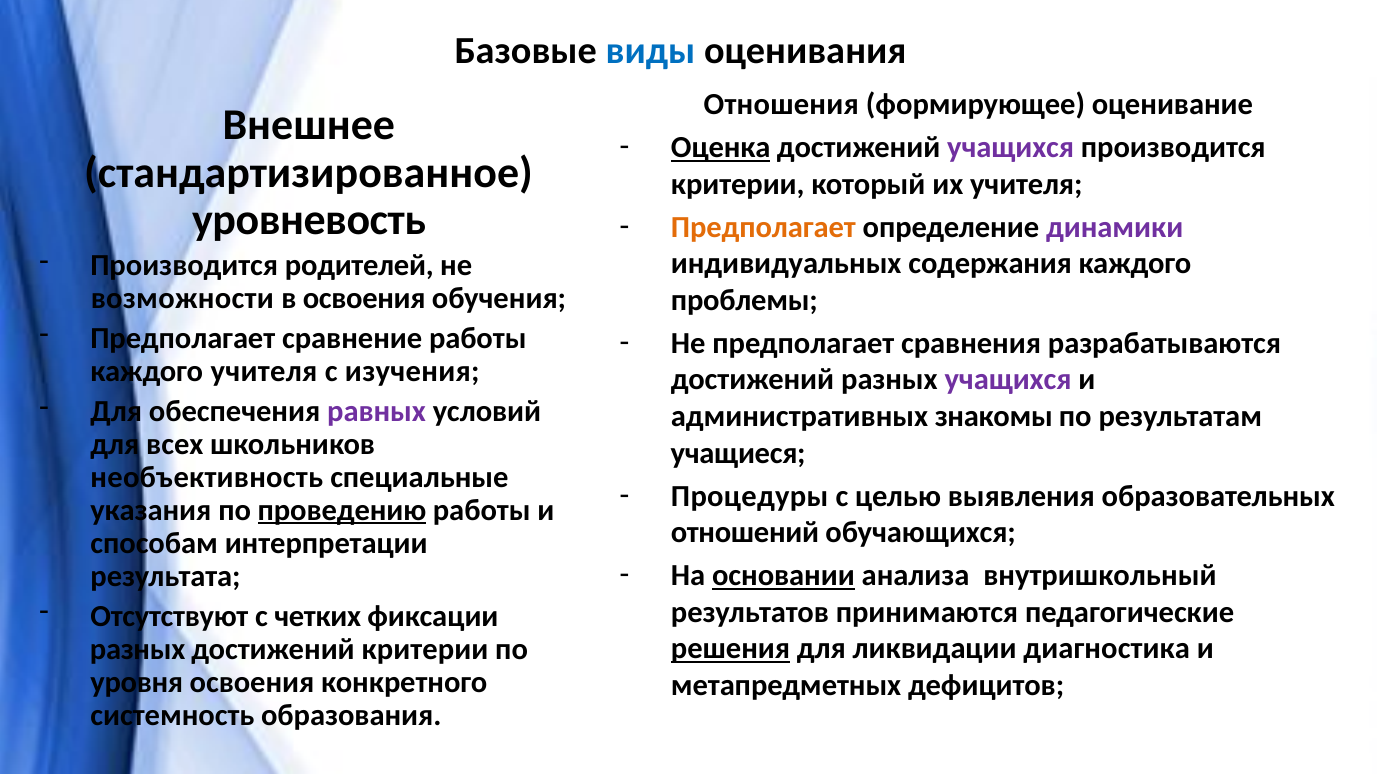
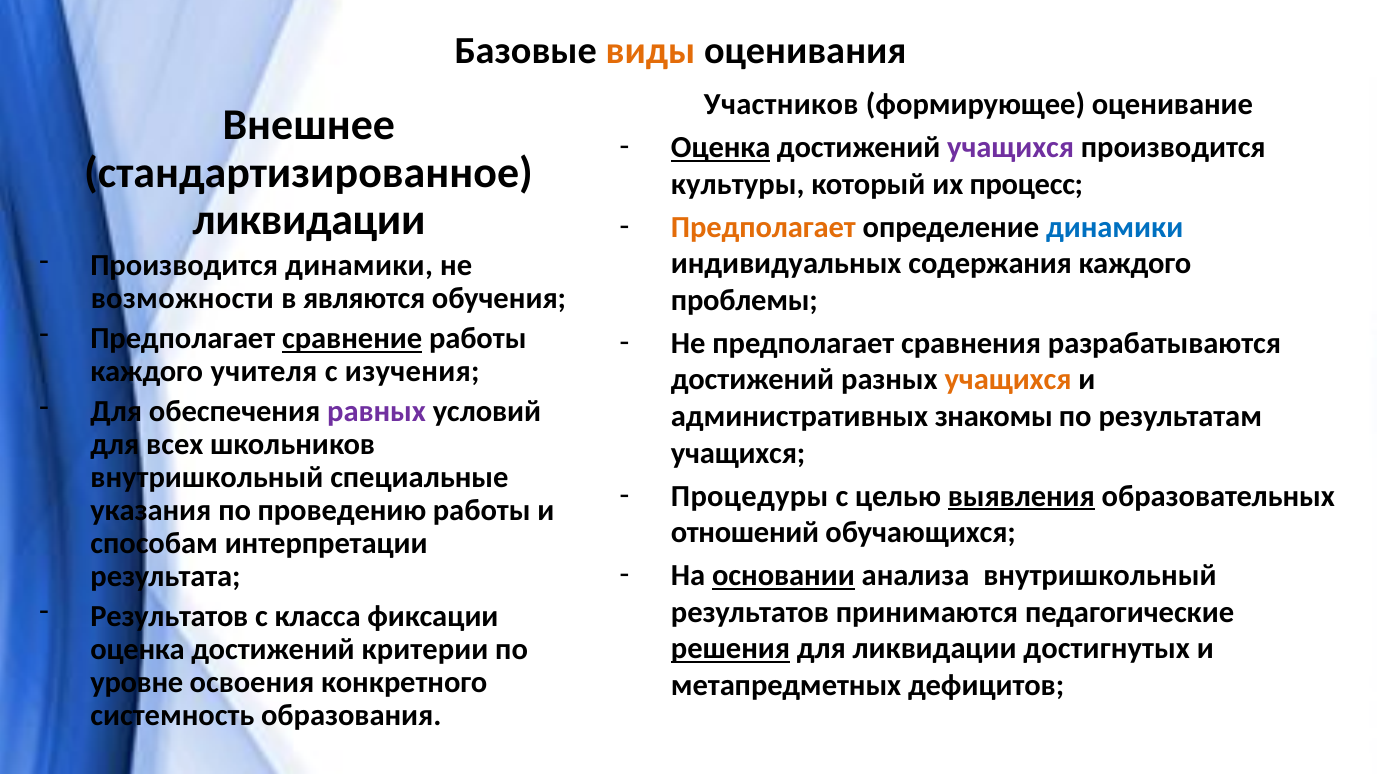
виды colour: blue -> orange
Отношения: Отношения -> Участников
критерии at (738, 184): критерии -> культуры
их учителя: учителя -> процесс
уровневость at (309, 221): уровневость -> ликвидации
динамики at (1115, 227) colour: purple -> blue
Производится родителей: родителей -> динамики
в освоения: освоения -> являются
сравнение underline: none -> present
учащихся at (1008, 380) colour: purple -> orange
учащиеся at (738, 454): учащиеся -> учащихся
необъективность at (207, 478): необъективность -> внутришкольный
выявления underline: none -> present
проведению underline: present -> none
Отсутствуют at (169, 616): Отсутствуют -> Результатов
четких: четких -> класса
диагностика: диагностика -> достигнутых
разных at (138, 650): разных -> оценка
уровня: уровня -> уровне
